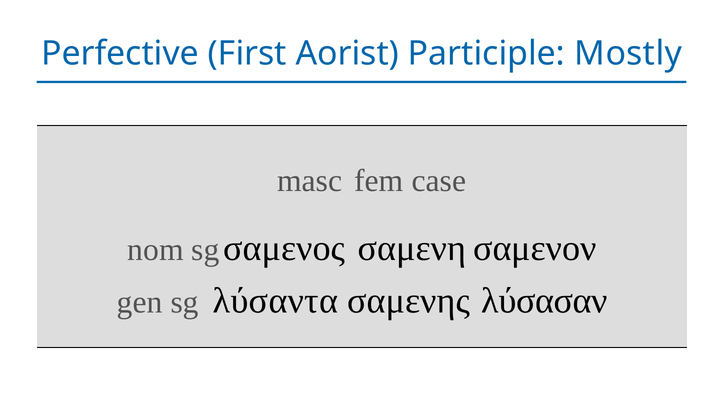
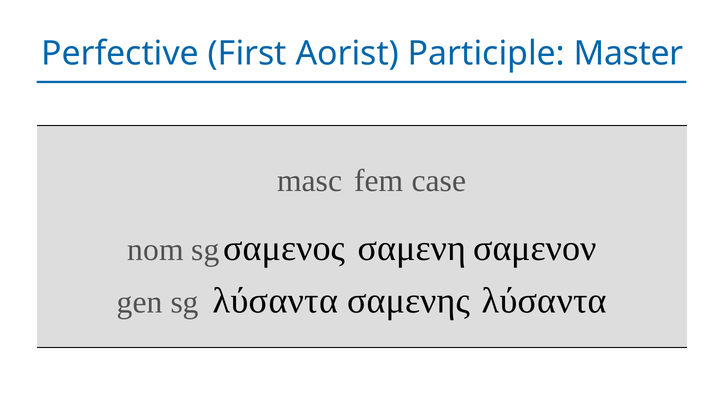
Mostly: Mostly -> Master
σαμενης λύσασαν: λύσασαν -> λύσαντα
